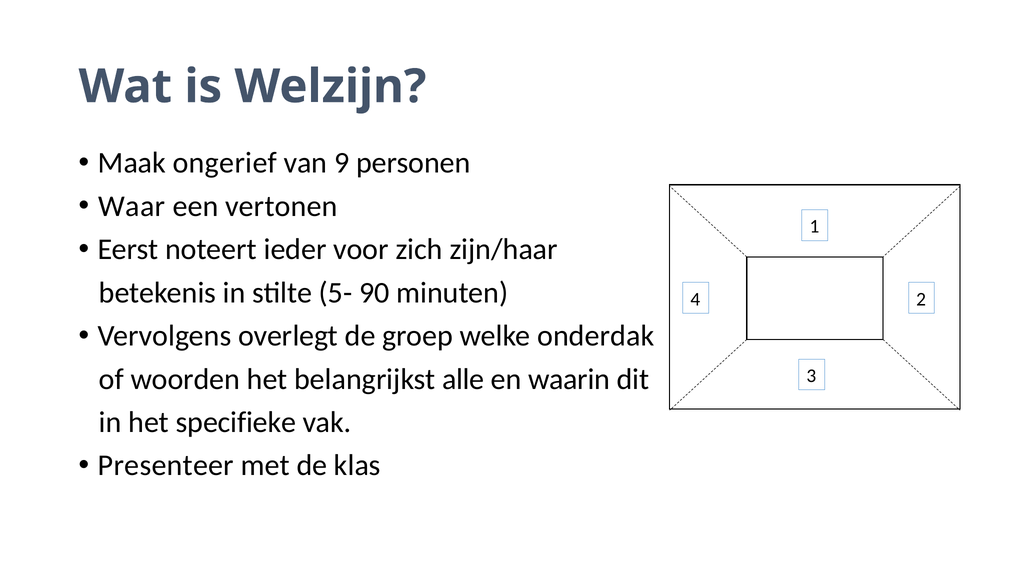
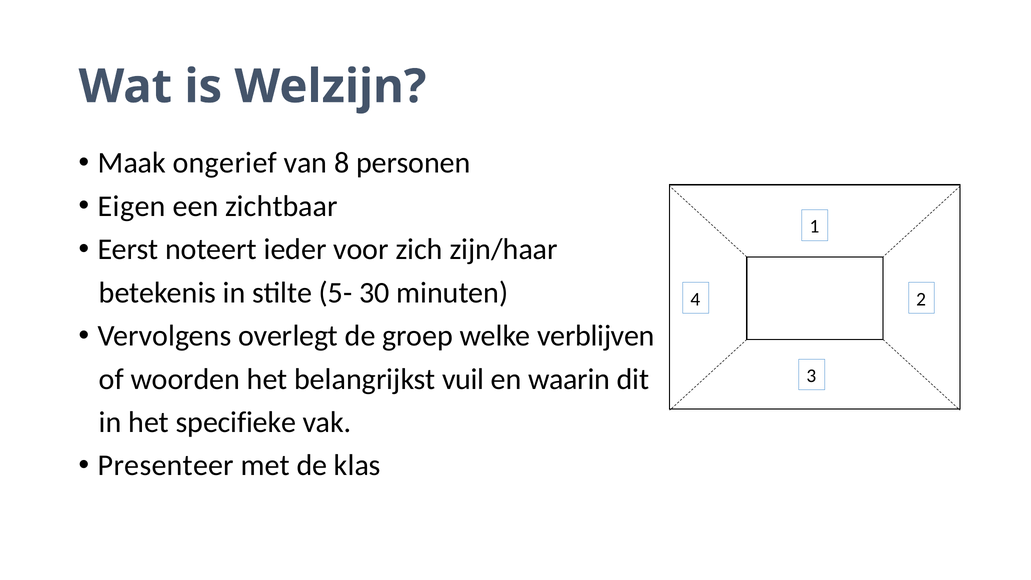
9: 9 -> 8
Waar: Waar -> Eigen
vertonen: vertonen -> zichtbaar
90: 90 -> 30
onderdak: onderdak -> verblijven
alle: alle -> vuil
